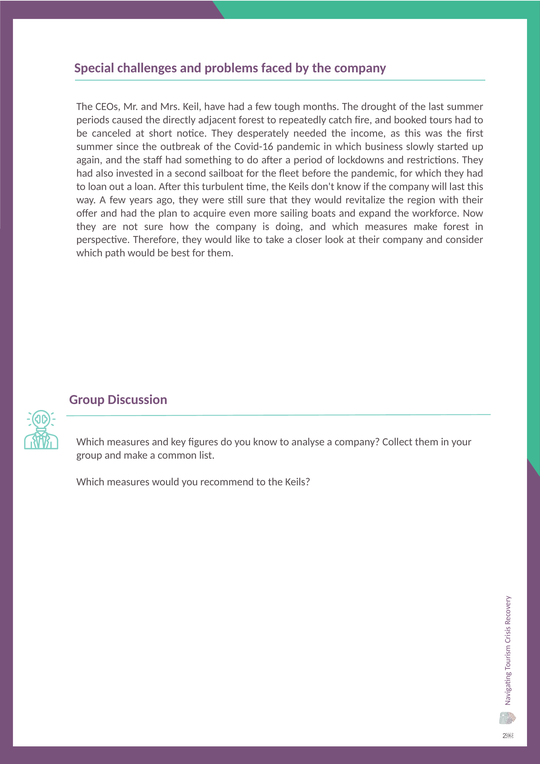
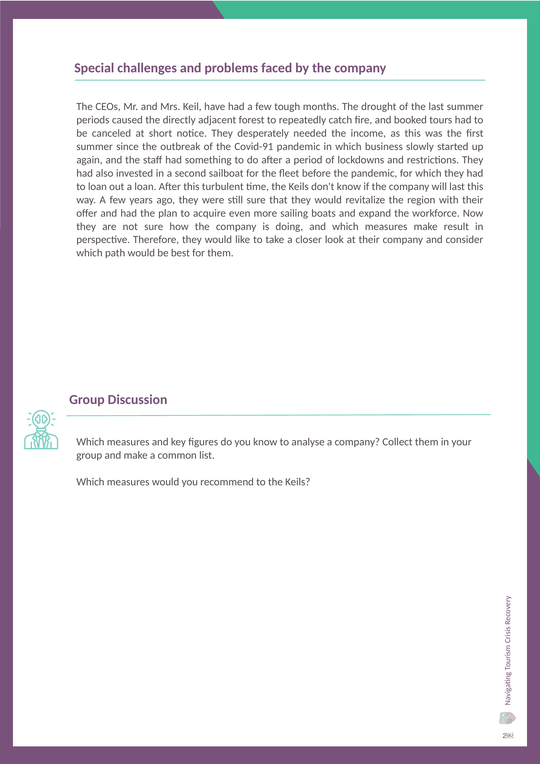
Covid-16: Covid-16 -> Covid-91
make forest: forest -> result
